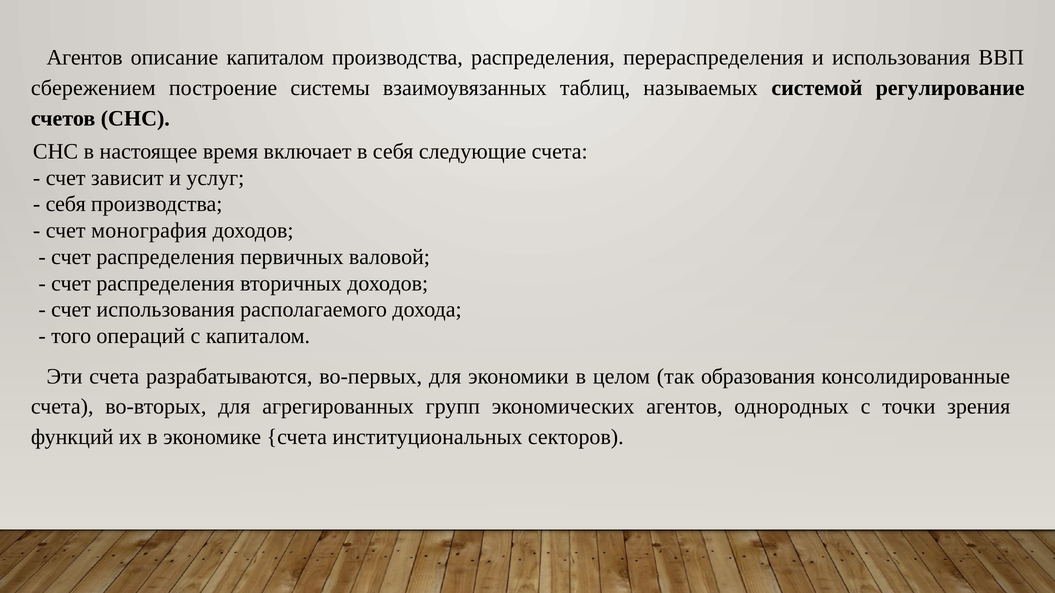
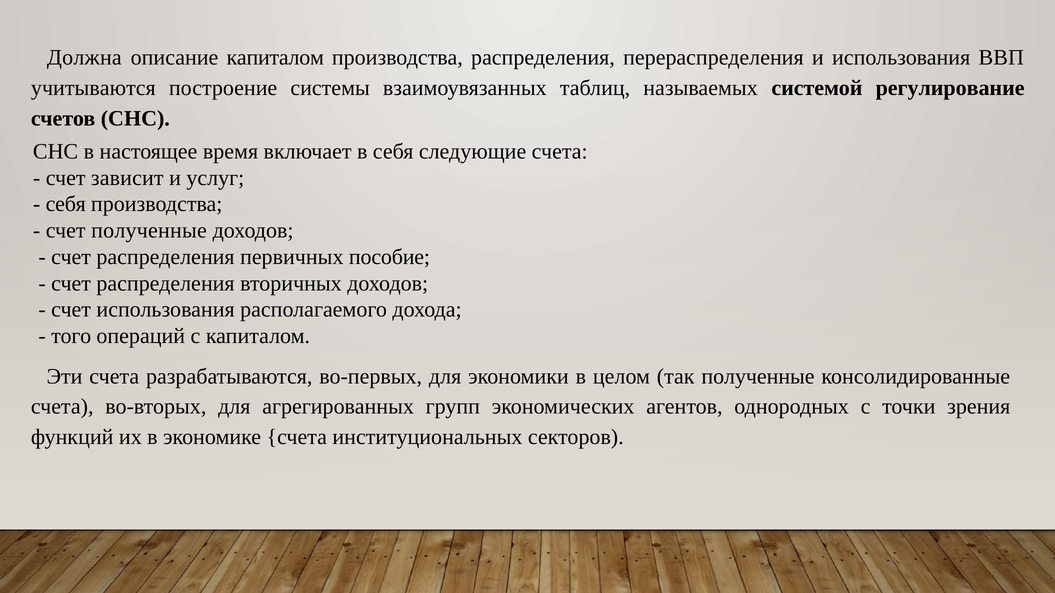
Агентов at (85, 58): Агентов -> Должна
сбережением: сбережением -> учитываются
счет монография: монография -> полученные
валовой: валовой -> пособие
так образования: образования -> полученные
